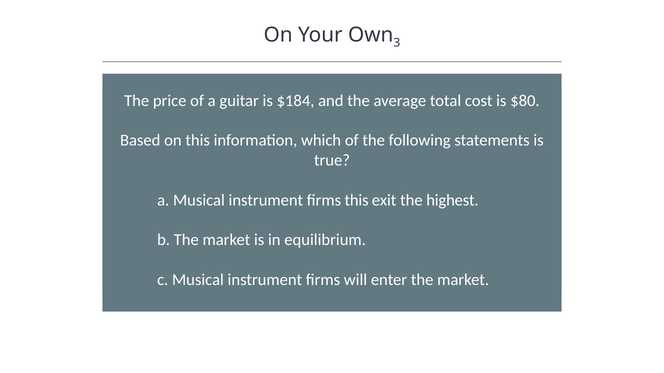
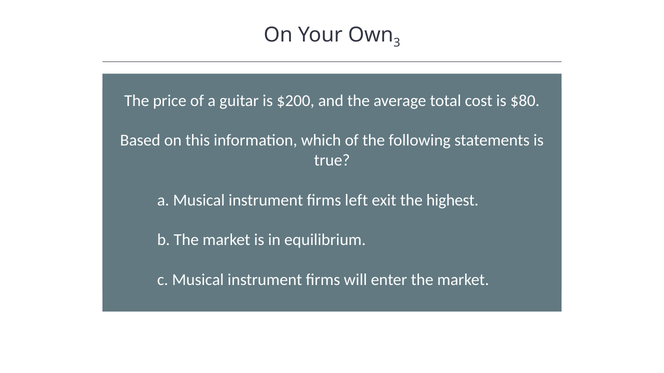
$184: $184 -> $200
firms this: this -> left
